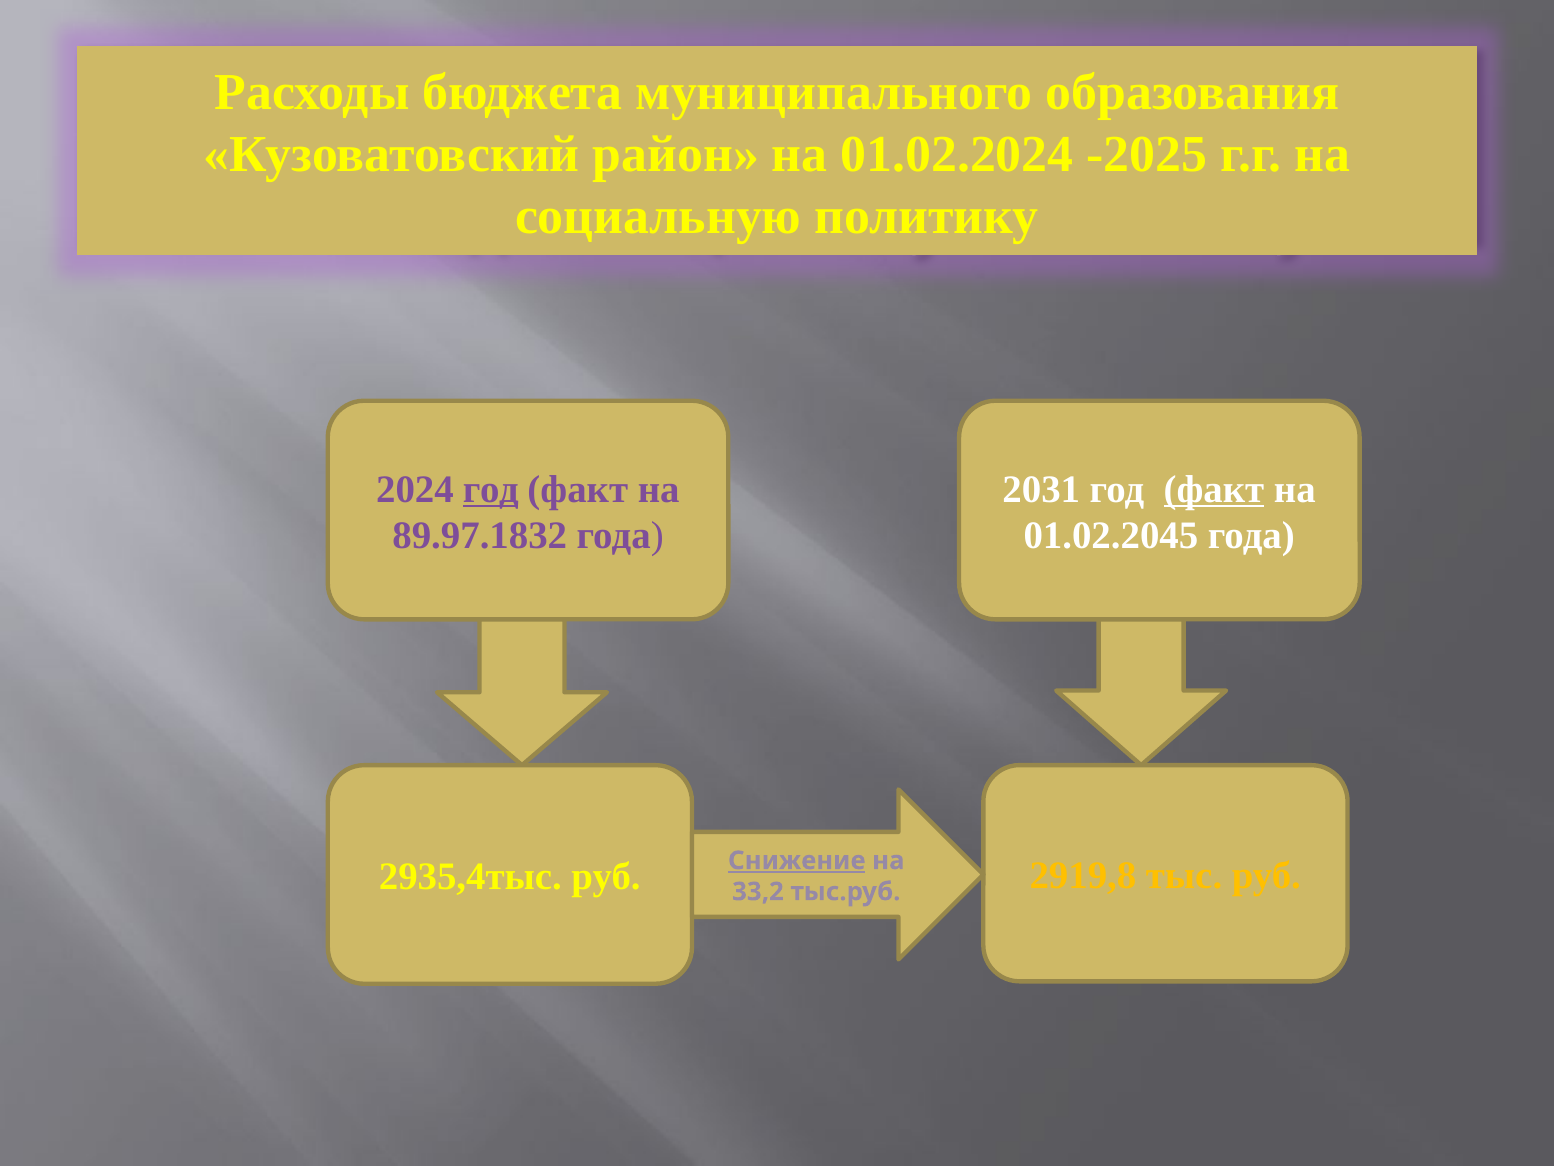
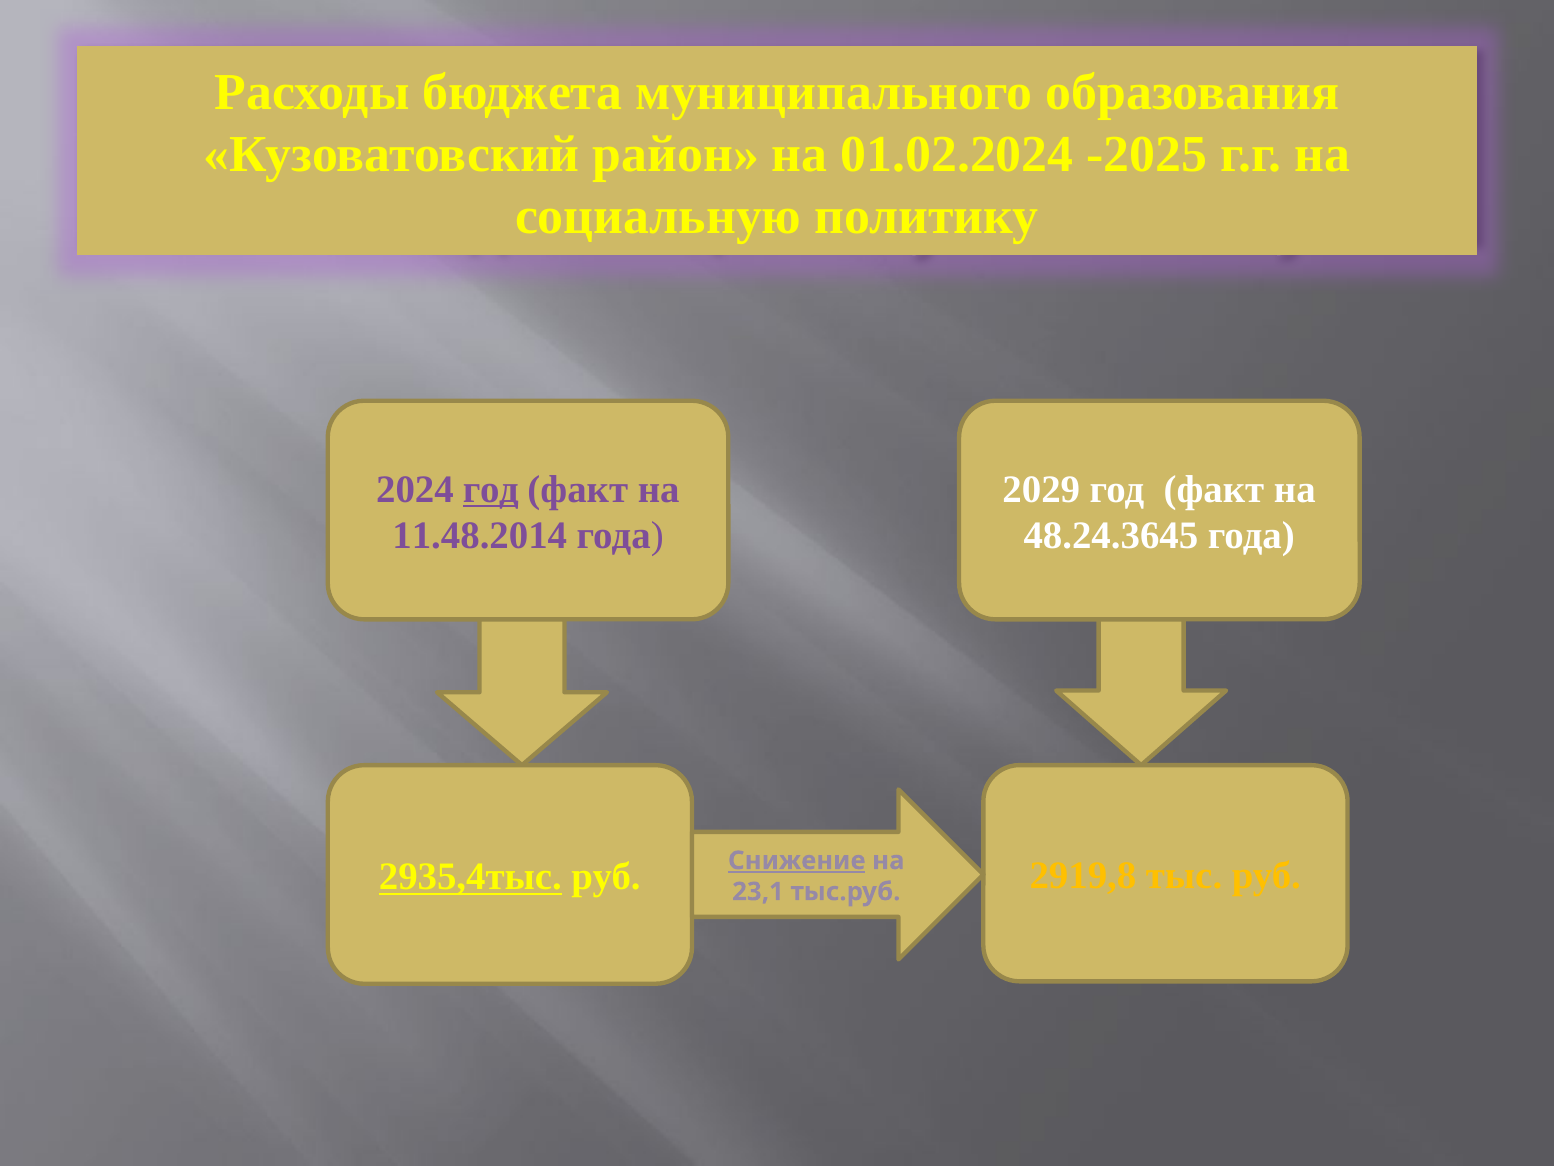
2031: 2031 -> 2029
факт at (1214, 489) underline: present -> none
89.97.1832: 89.97.1832 -> 11.48.2014
01.02.2045: 01.02.2045 -> 48.24.3645
2935,4тыс underline: none -> present
33,2: 33,2 -> 23,1
